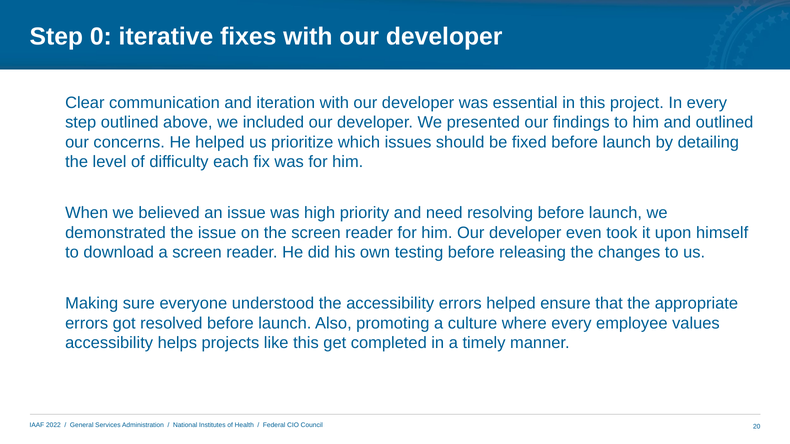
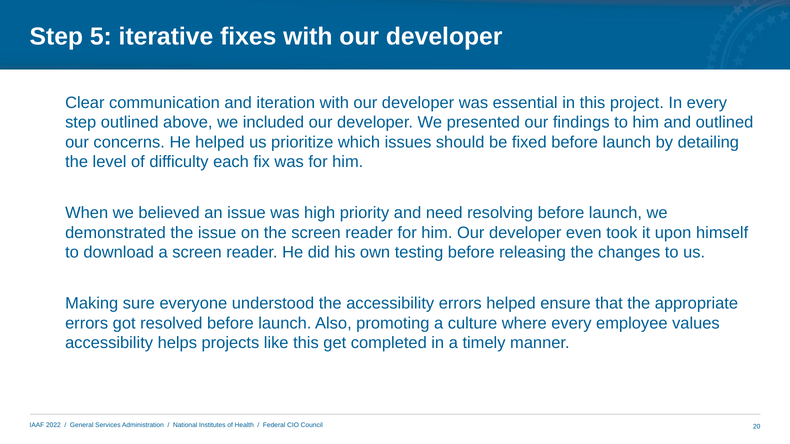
0: 0 -> 5
